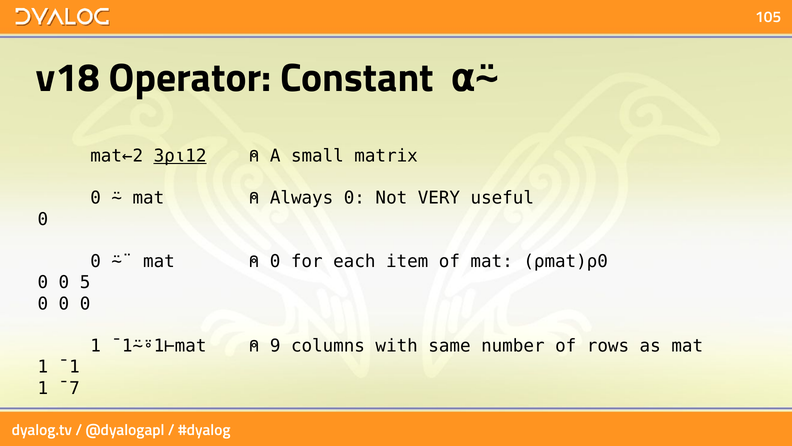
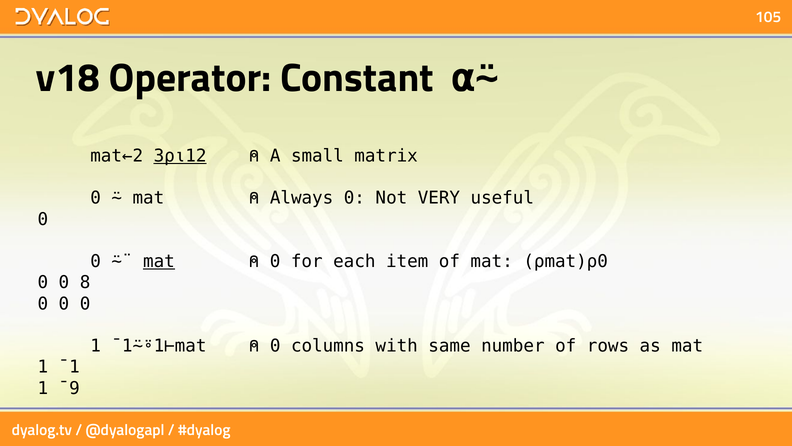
mat at (159, 261) underline: none -> present
5: 5 -> 8
9 at (275, 346): 9 -> 0
¯7: ¯7 -> ¯9
